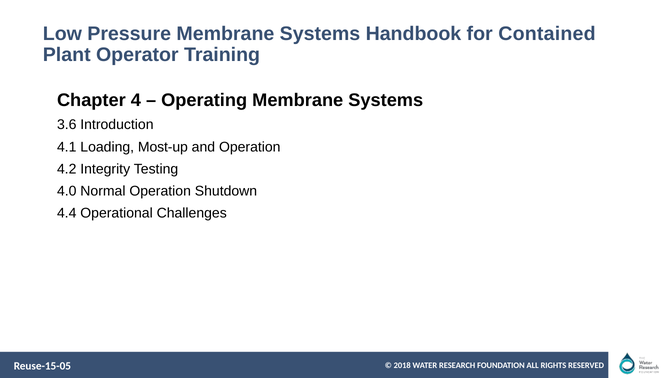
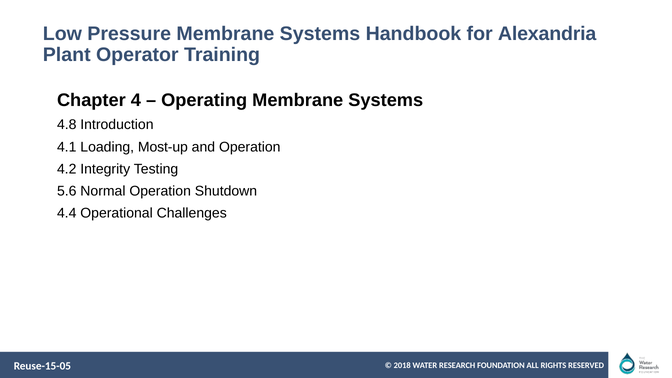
Contained: Contained -> Alexandria
3.6: 3.6 -> 4.8
4.0: 4.0 -> 5.6
